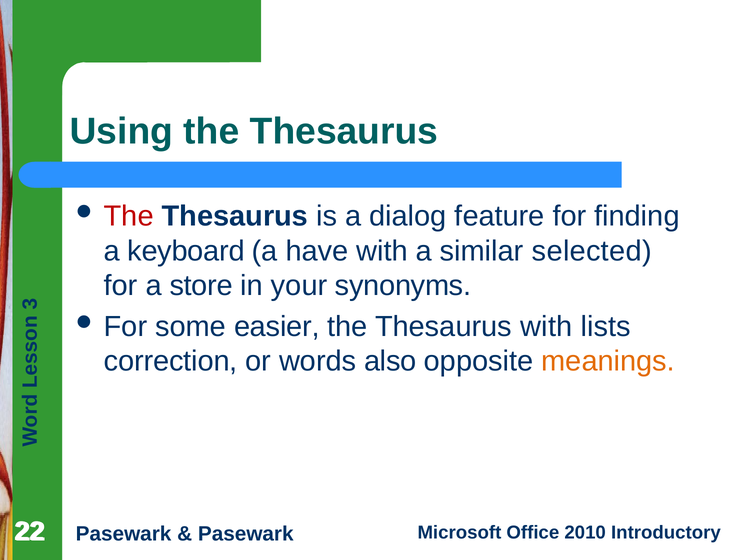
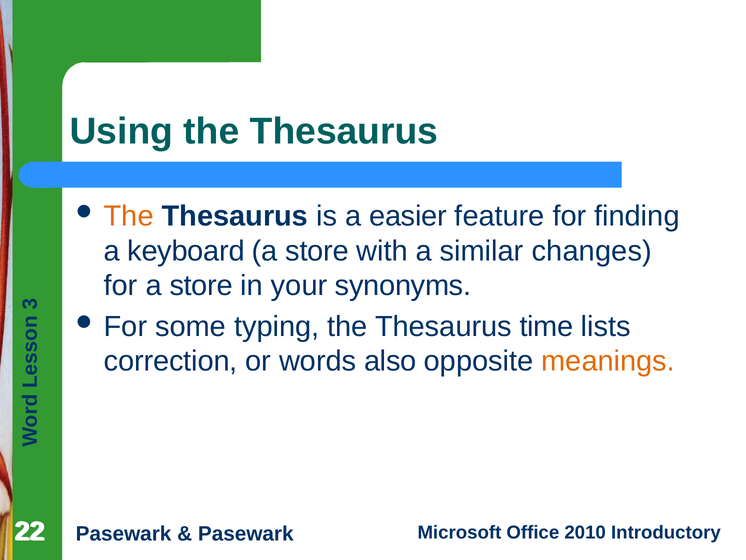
The at (129, 216) colour: red -> orange
dialog: dialog -> easier
have at (317, 251): have -> store
selected: selected -> changes
easier: easier -> typing
Thesaurus with: with -> time
